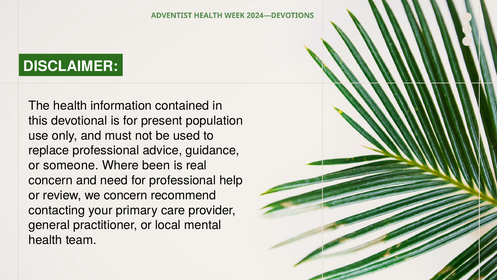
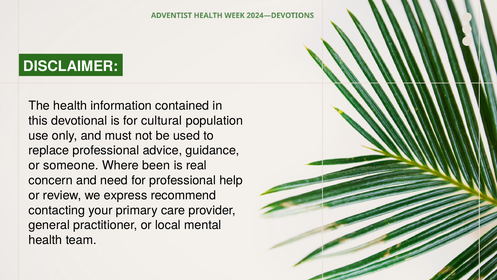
present: present -> cultural
we concern: concern -> express
